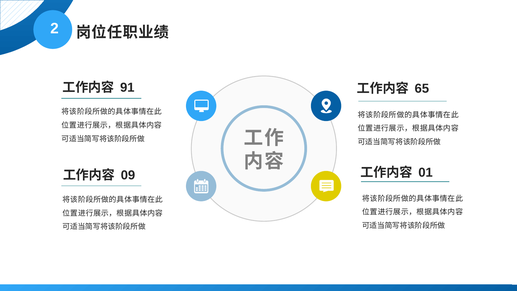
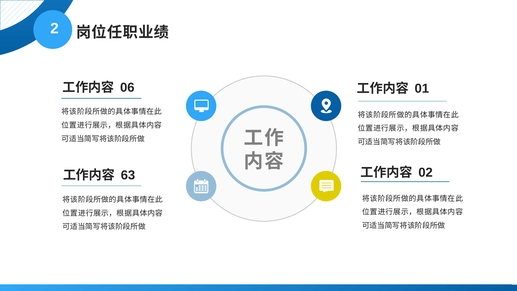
91: 91 -> 06
65: 65 -> 01
01: 01 -> 02
09: 09 -> 63
